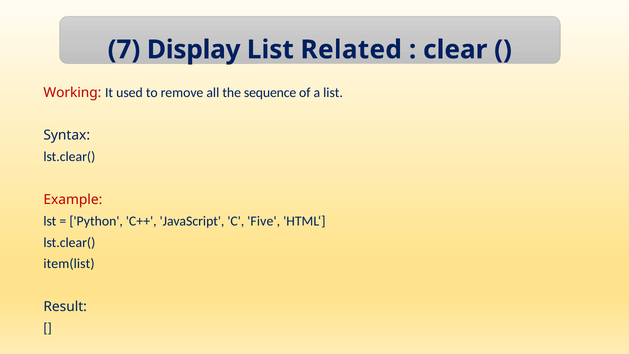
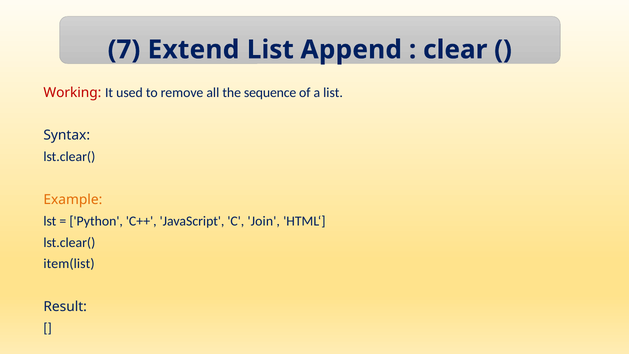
Display: Display -> Extend
Related: Related -> Append
Example colour: red -> orange
Five: Five -> Join
